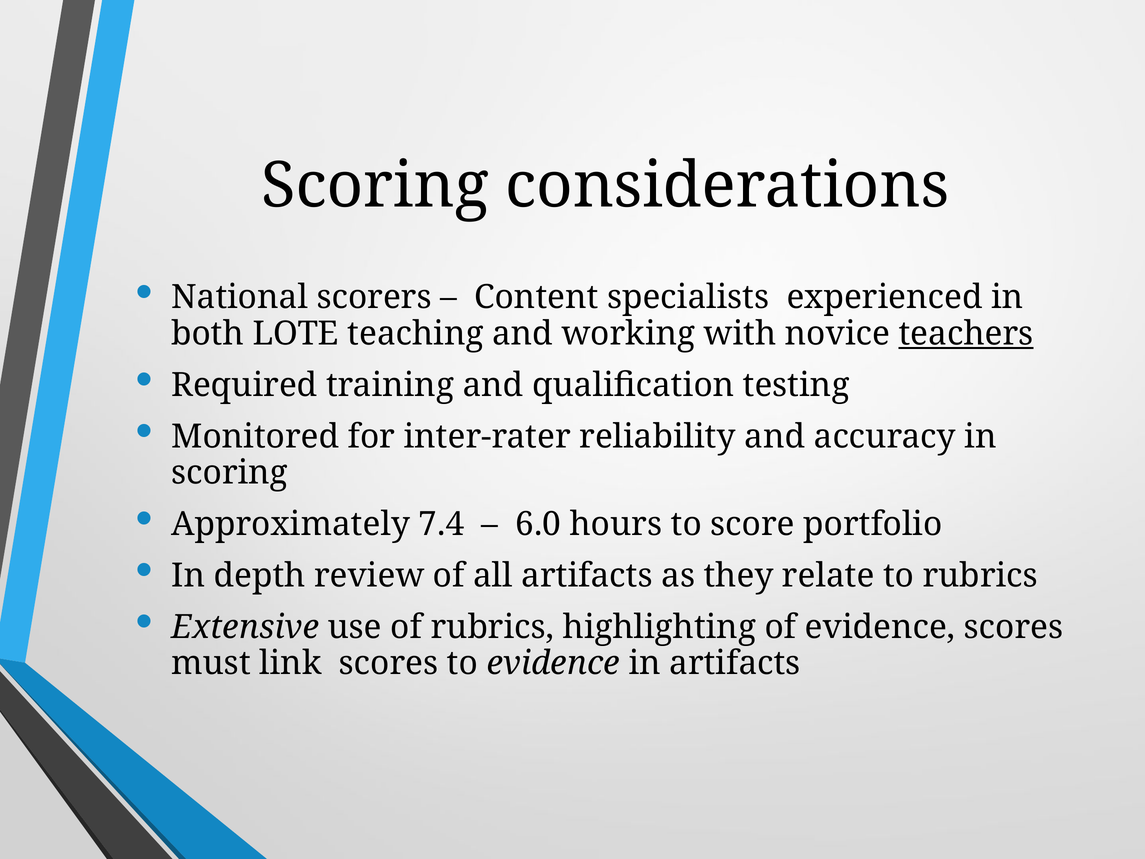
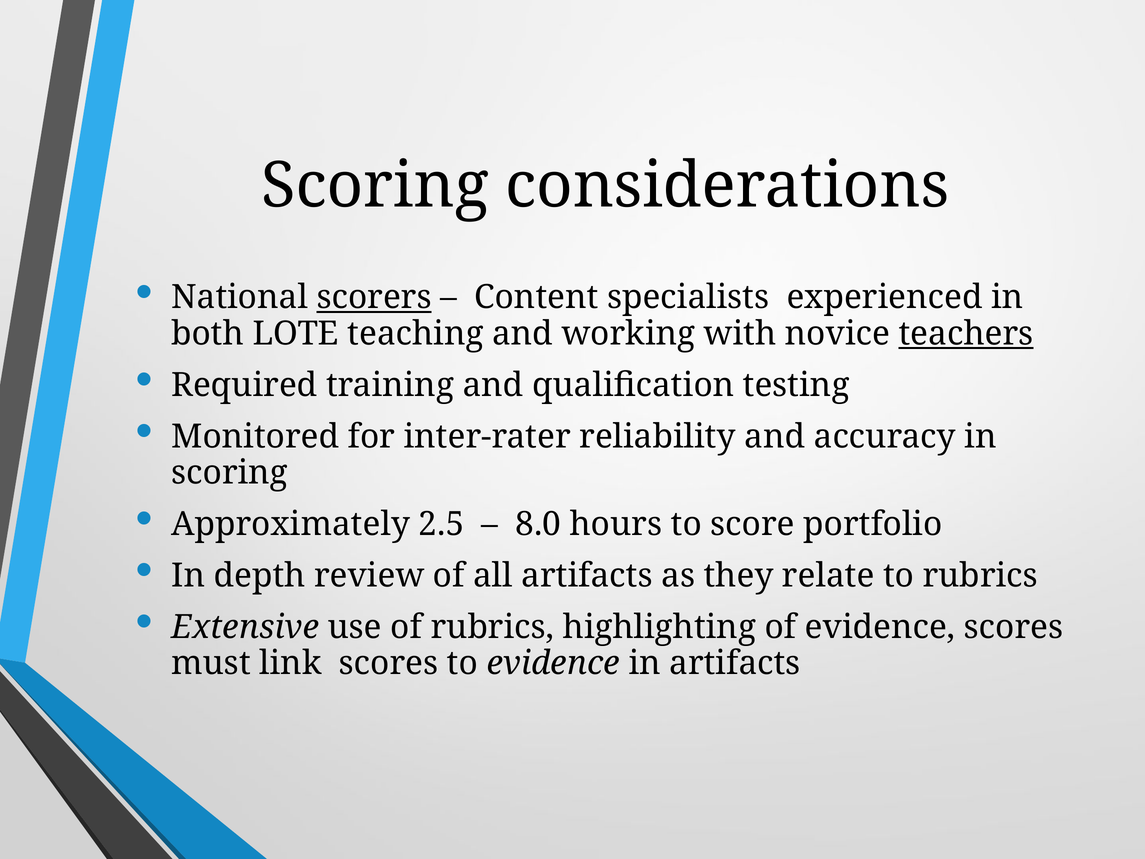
scorers underline: none -> present
7.4: 7.4 -> 2.5
6.0: 6.0 -> 8.0
